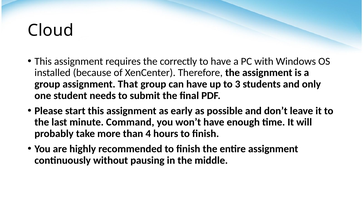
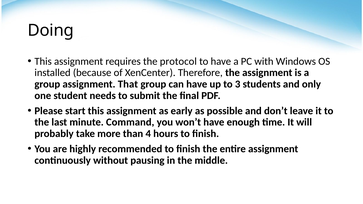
Cloud: Cloud -> Doing
correctly: correctly -> protocol
